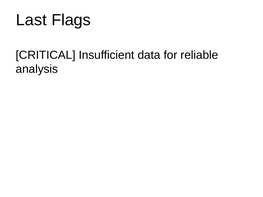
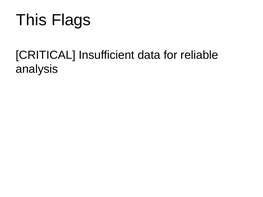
Last: Last -> This
